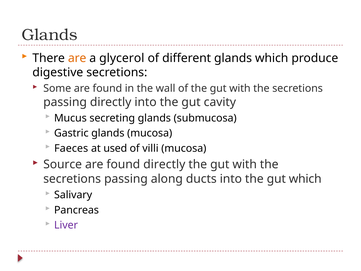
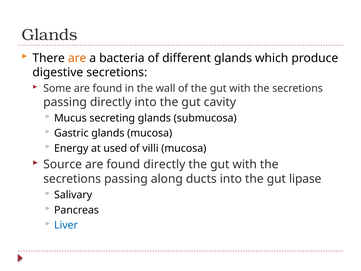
glycerol: glycerol -> bacteria
Faeces: Faeces -> Energy
gut which: which -> lipase
Liver colour: purple -> blue
